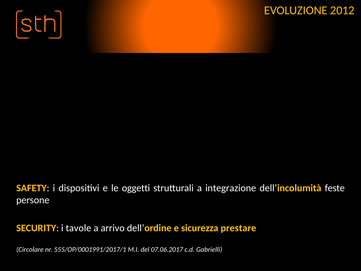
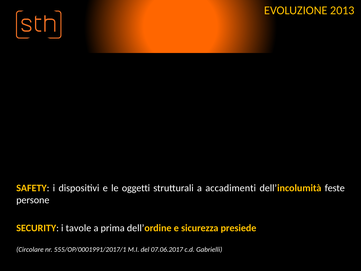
2012: 2012 -> 2013
integrazione: integrazione -> accadimenti
arrivo: arrivo -> prima
prestare: prestare -> presiede
